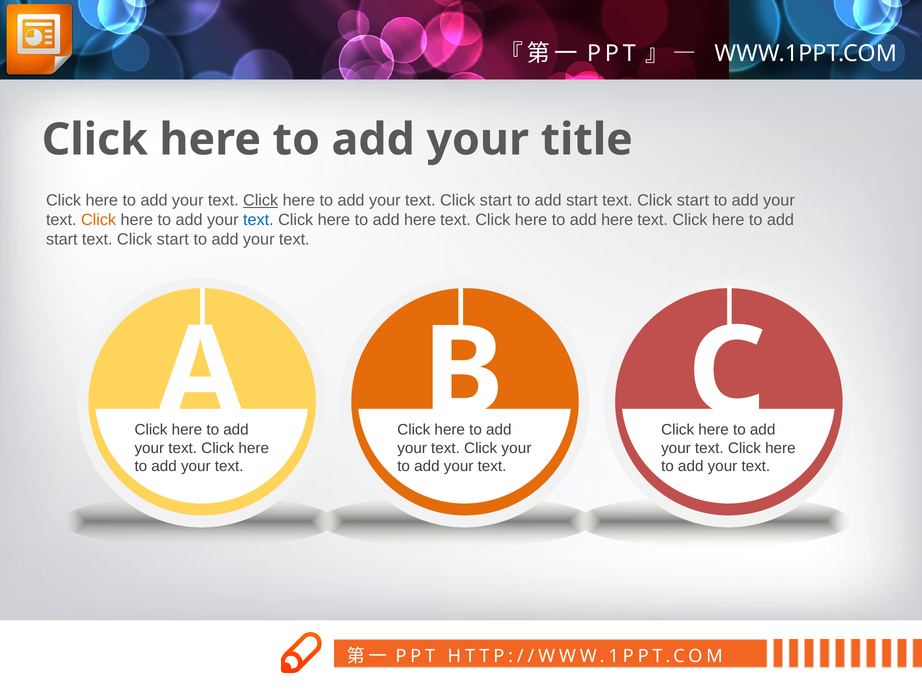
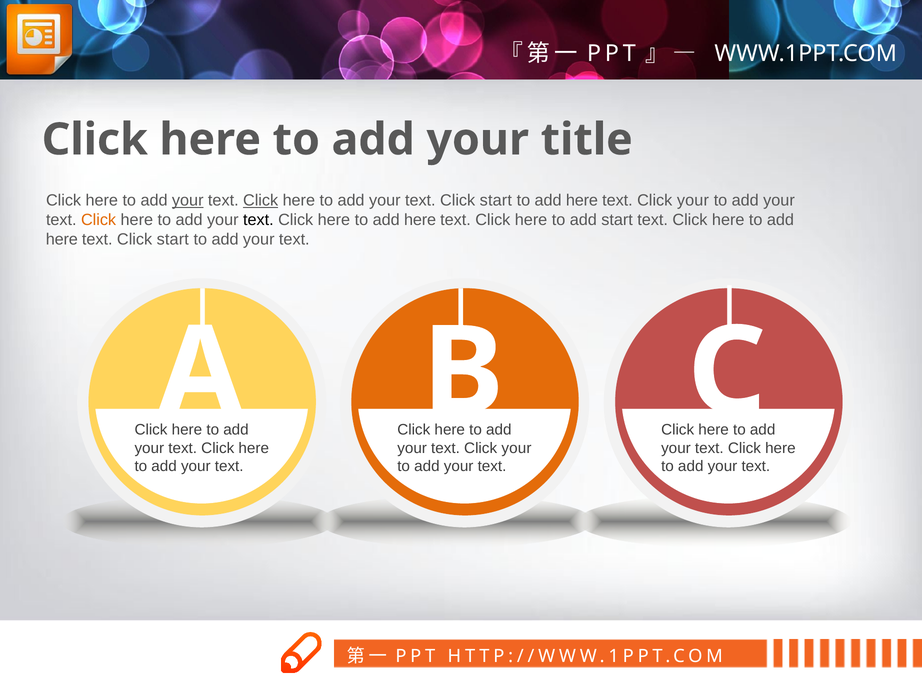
your at (188, 201) underline: none -> present
start at (582, 201): start -> here
start at (693, 201): start -> your
text at (258, 220) colour: blue -> black
here at (617, 220): here -> start
start at (62, 240): start -> here
